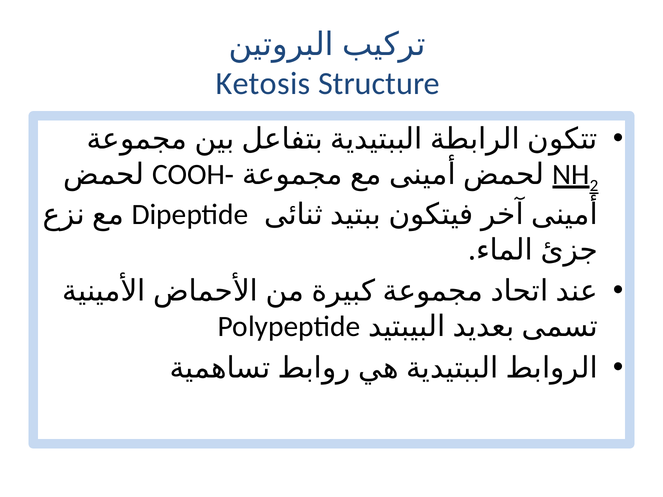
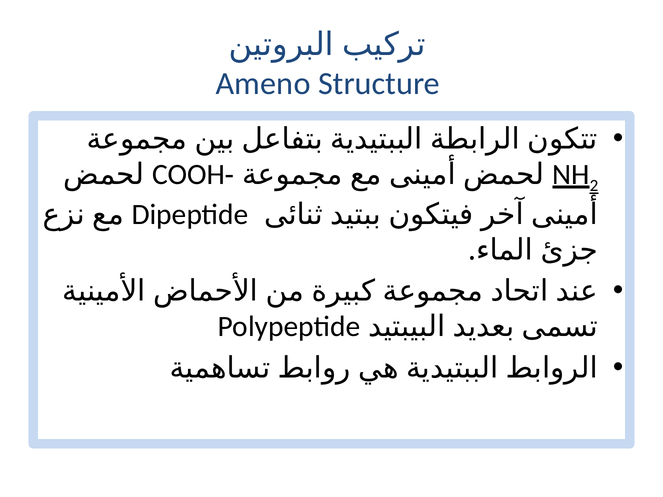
Ketosis: Ketosis -> Ameno
